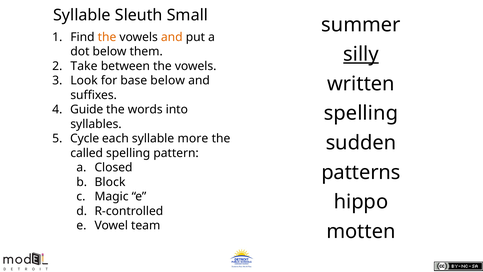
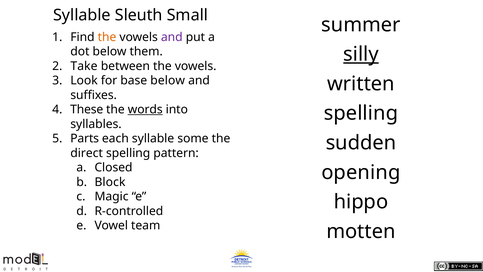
and at (172, 37) colour: orange -> purple
Guide: Guide -> These
words underline: none -> present
Cycle: Cycle -> Parts
more: more -> some
called: called -> direct
patterns: patterns -> opening
